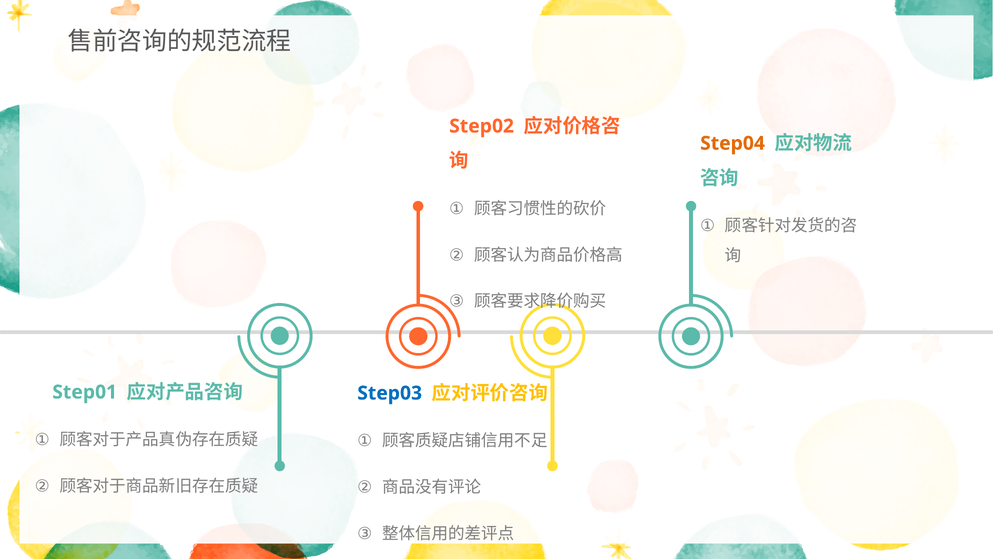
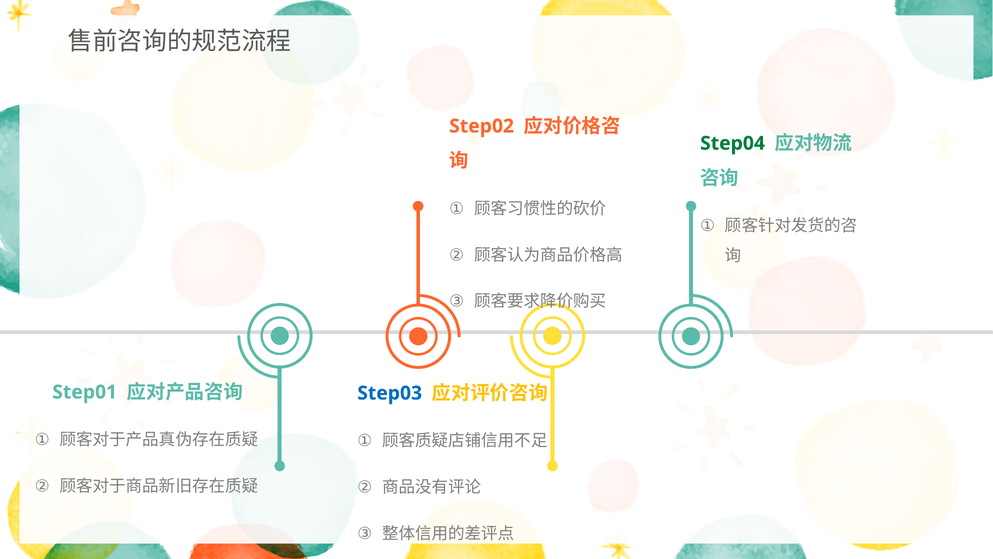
Step04 colour: orange -> green
